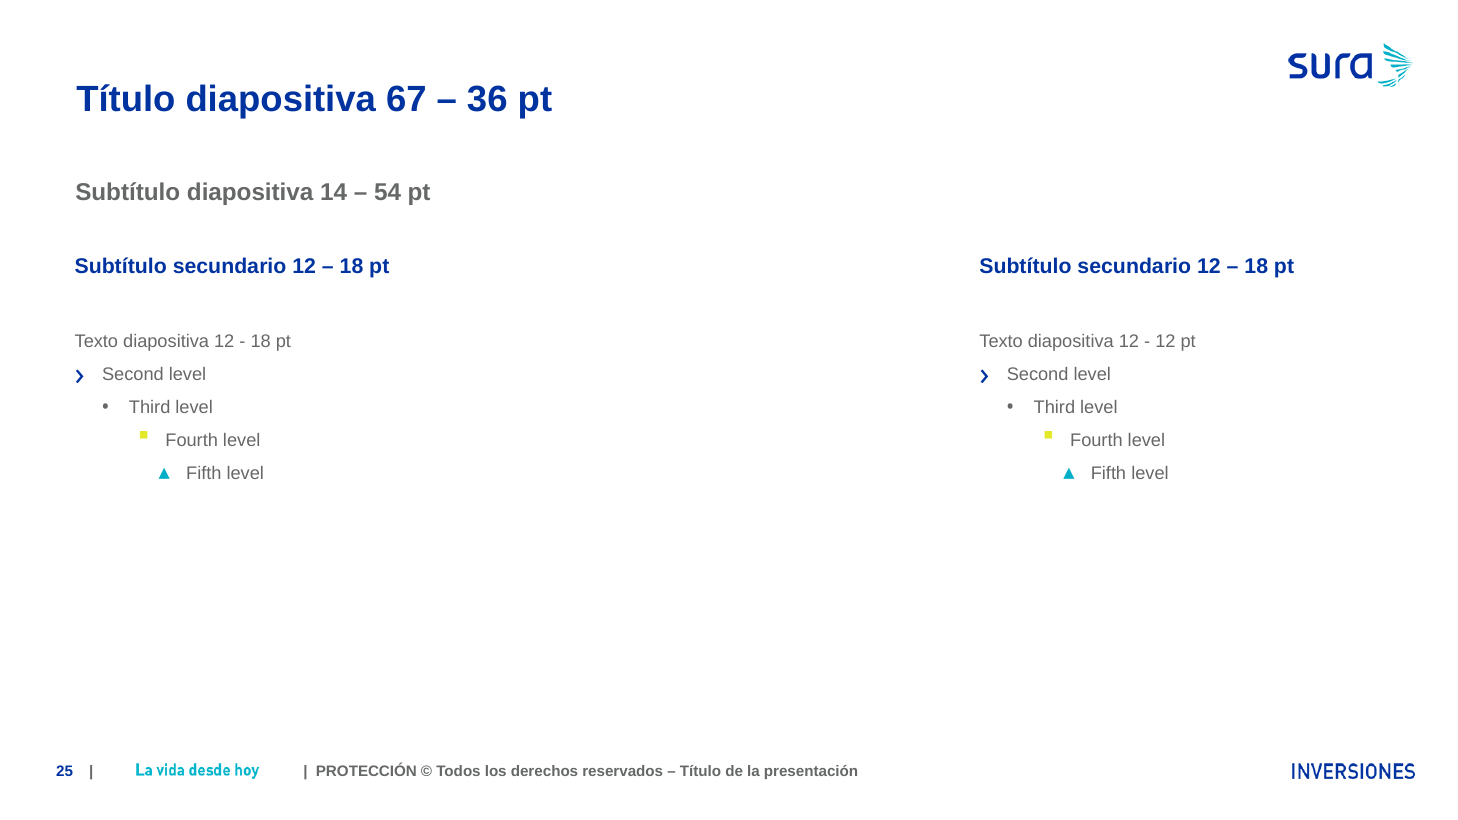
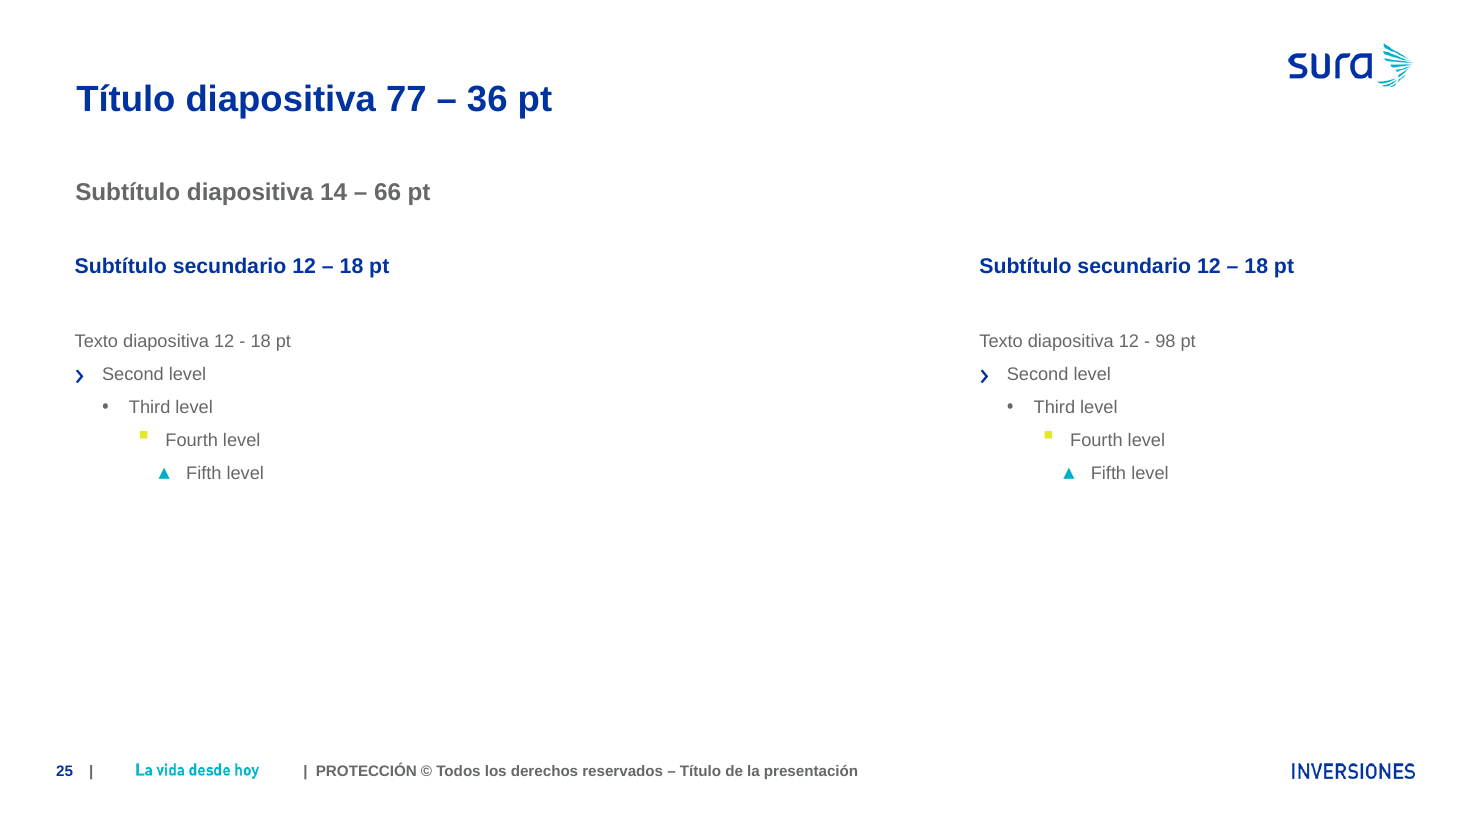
67: 67 -> 77
54: 54 -> 66
12 at (1165, 341): 12 -> 98
